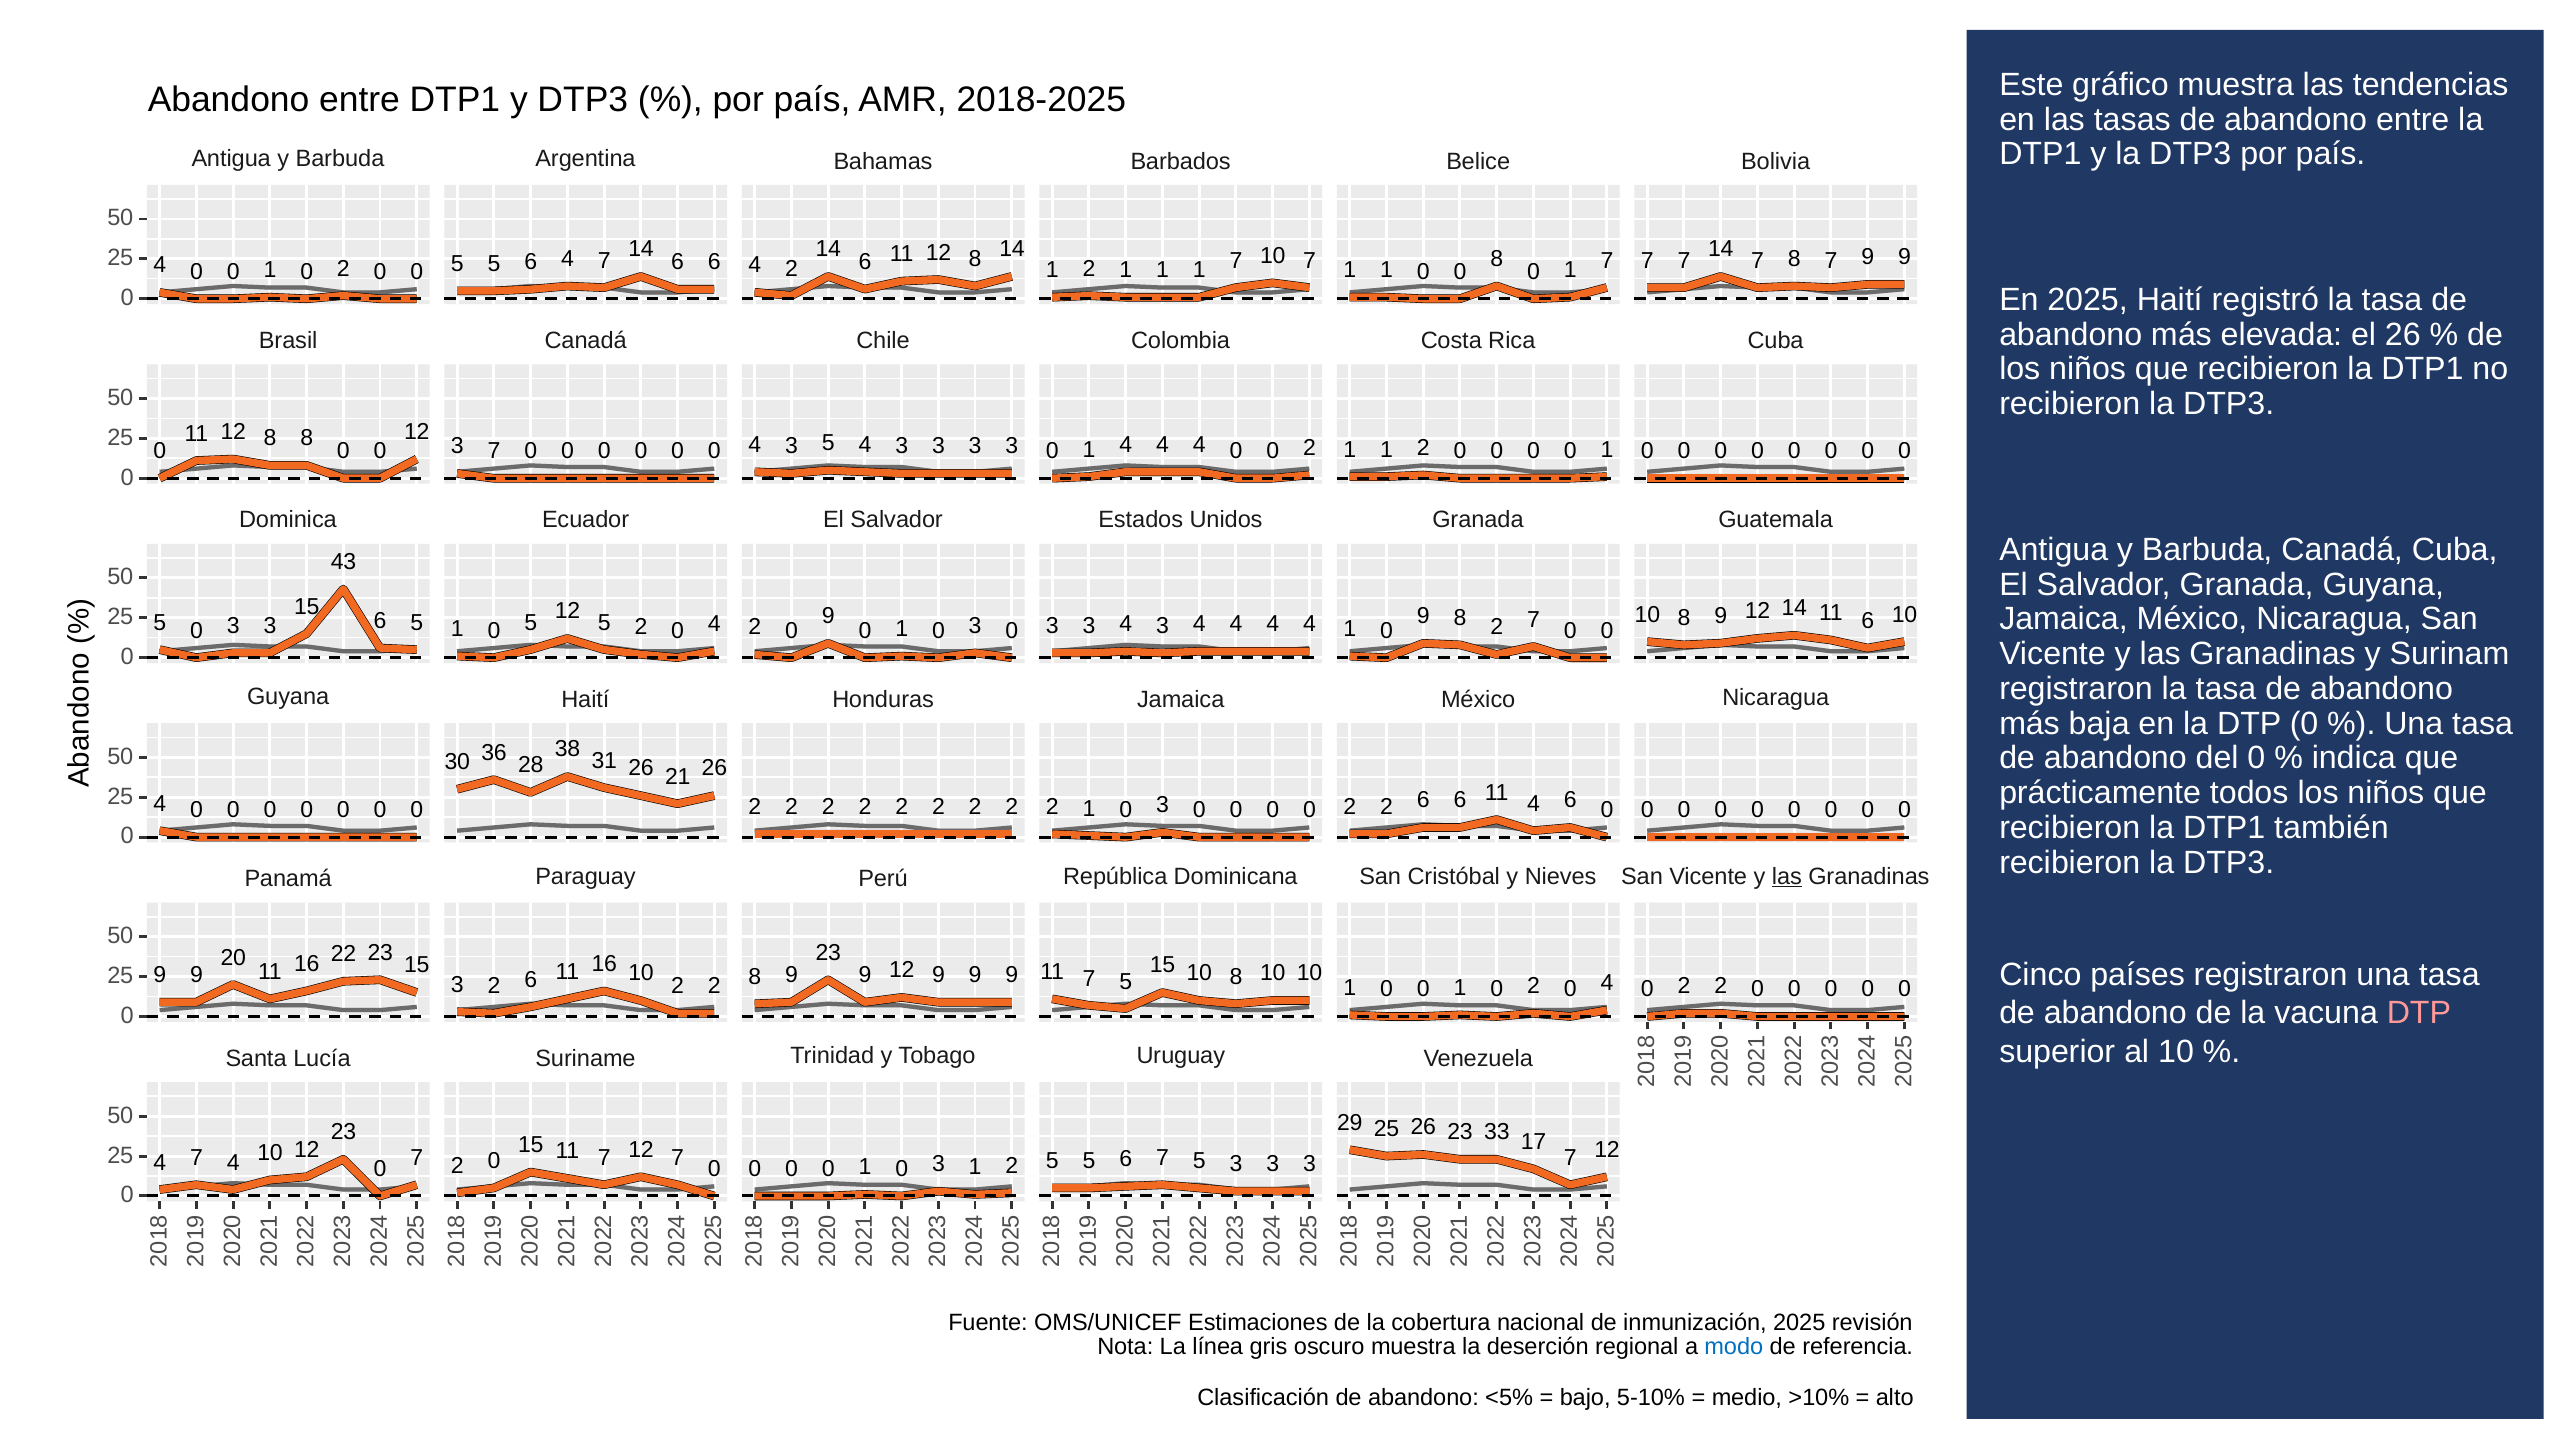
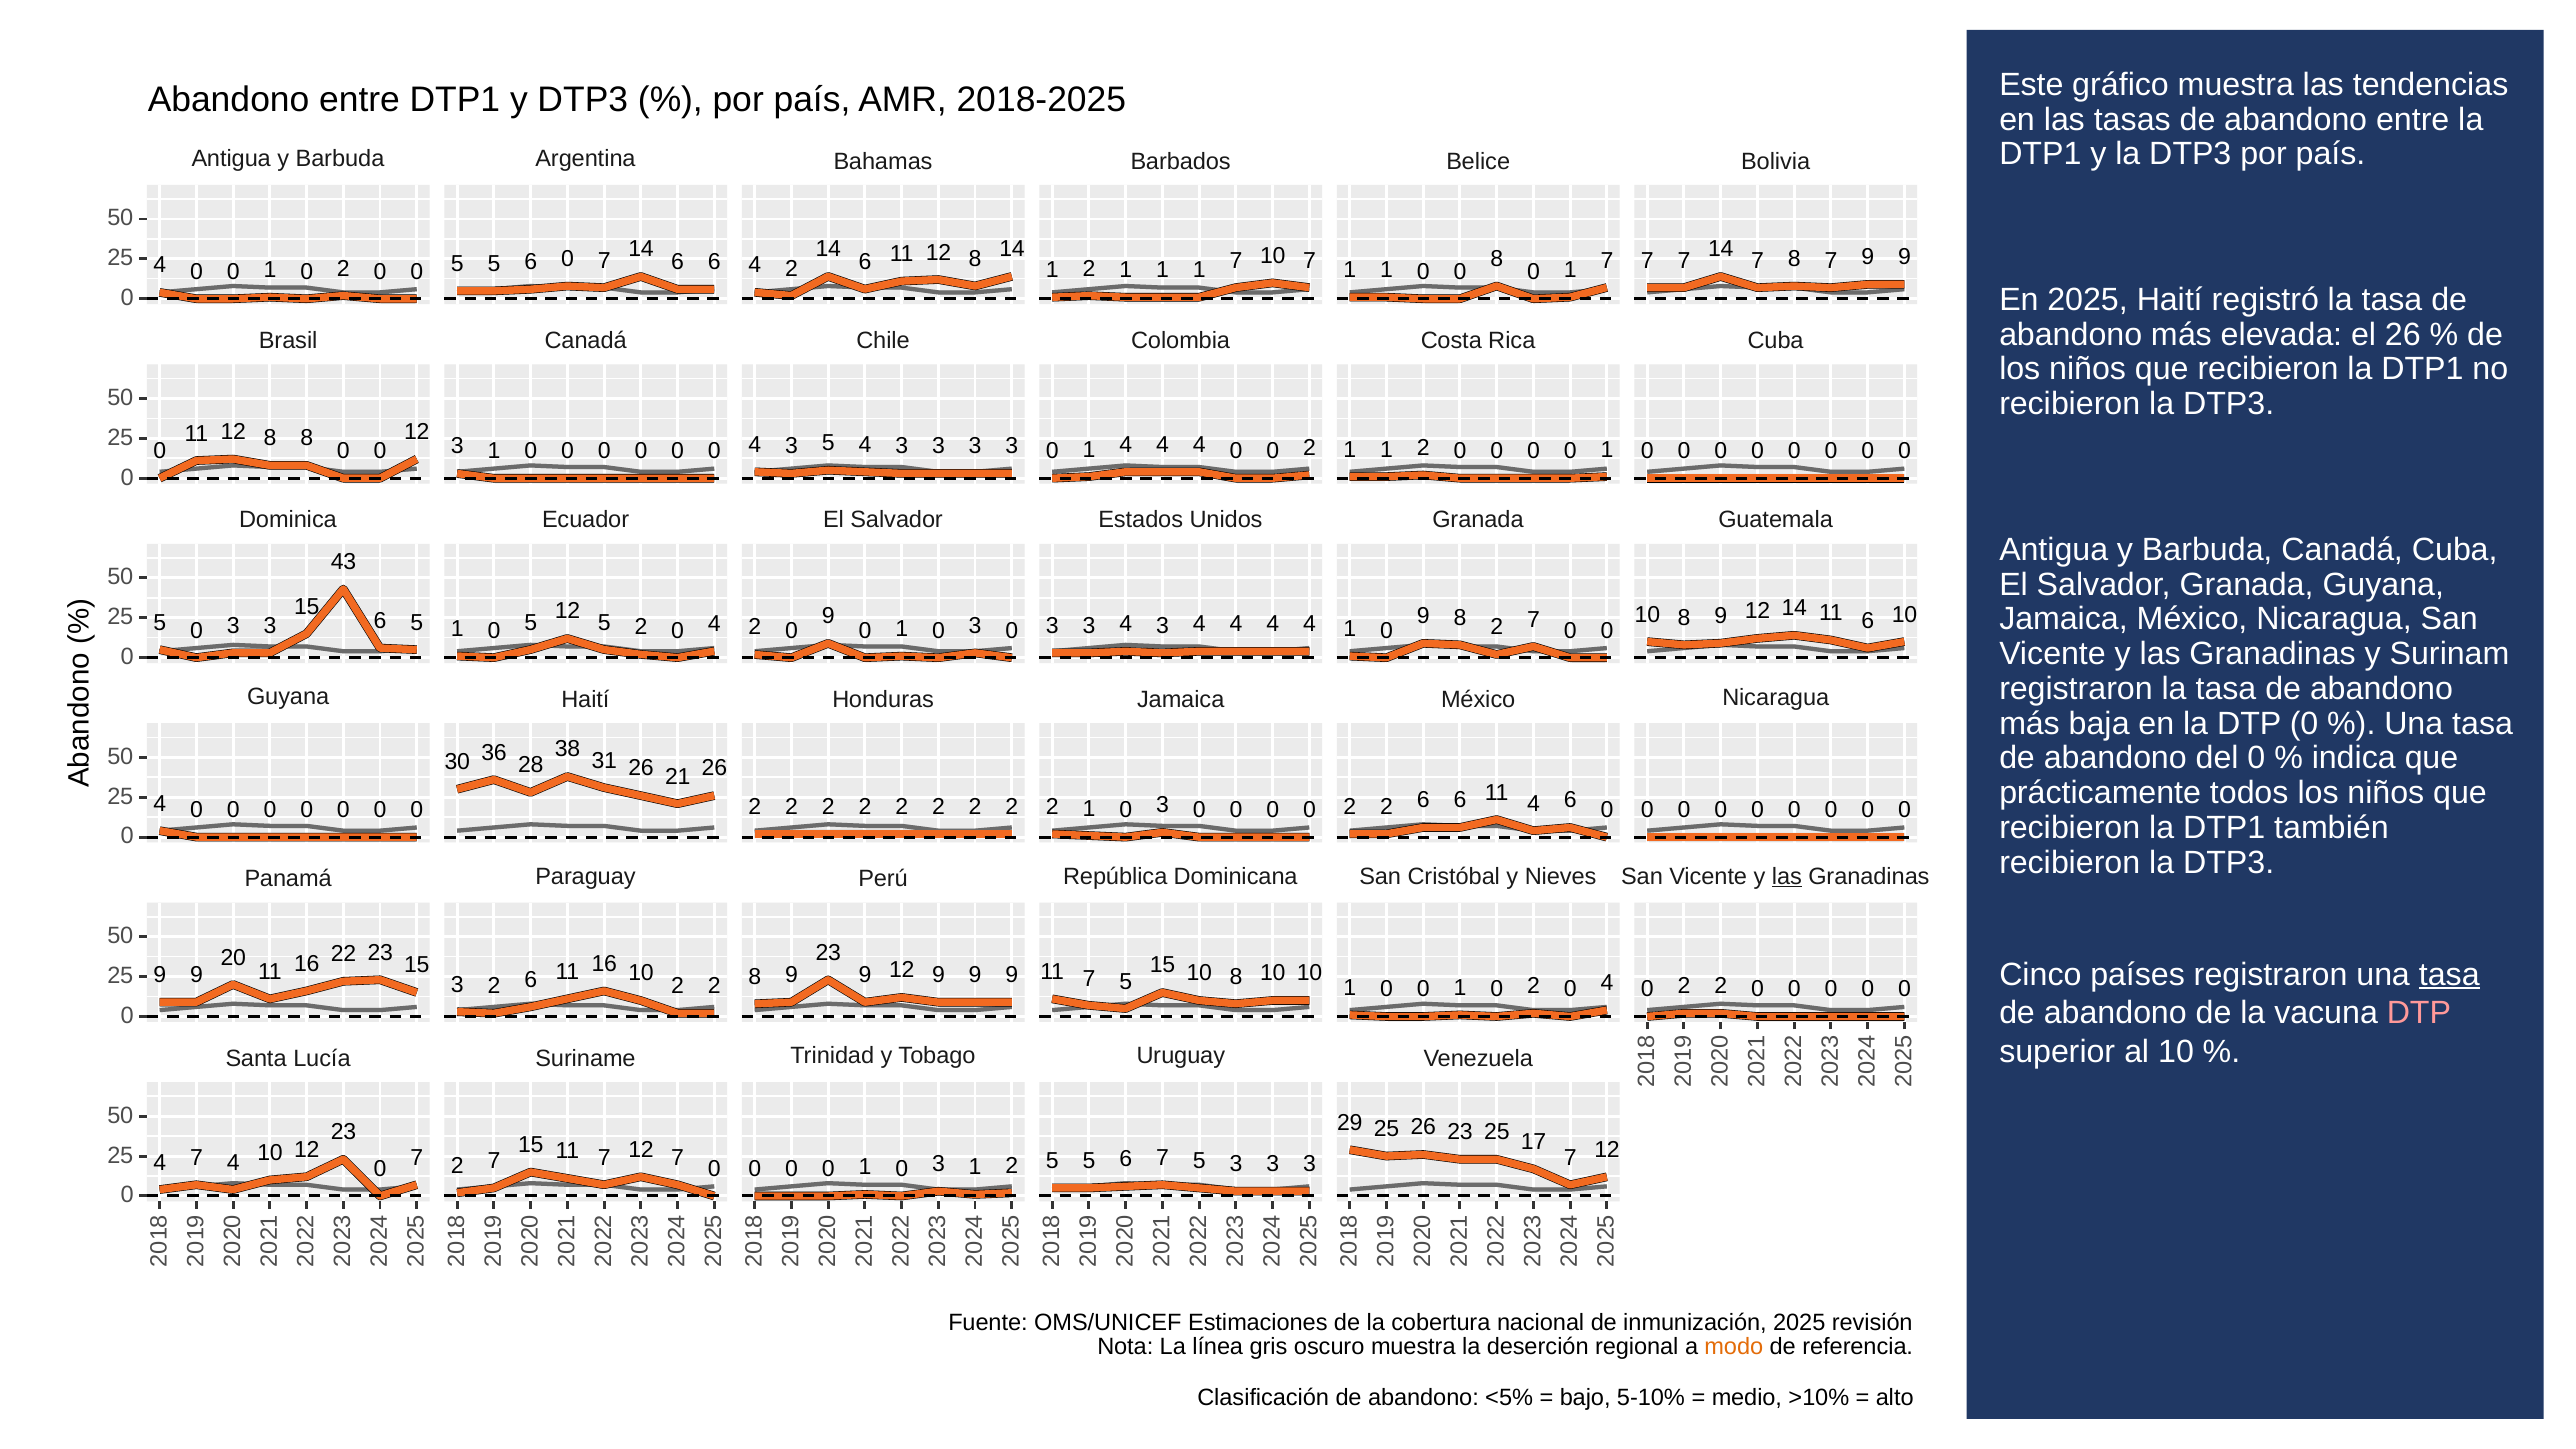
5 6 4: 4 -> 0
7 at (494, 451): 7 -> 1
tasa at (2449, 974) underline: none -> present
23 33: 33 -> 25
0 at (494, 1161): 0 -> 7
modo colour: blue -> orange
